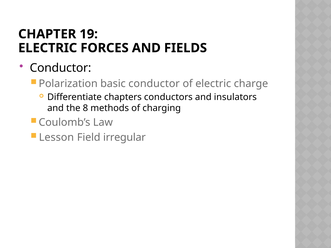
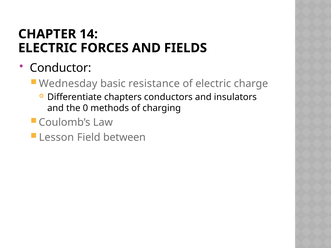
19: 19 -> 14
Polarization: Polarization -> Wednesday
basic conductor: conductor -> resistance
8: 8 -> 0
irregular: irregular -> between
